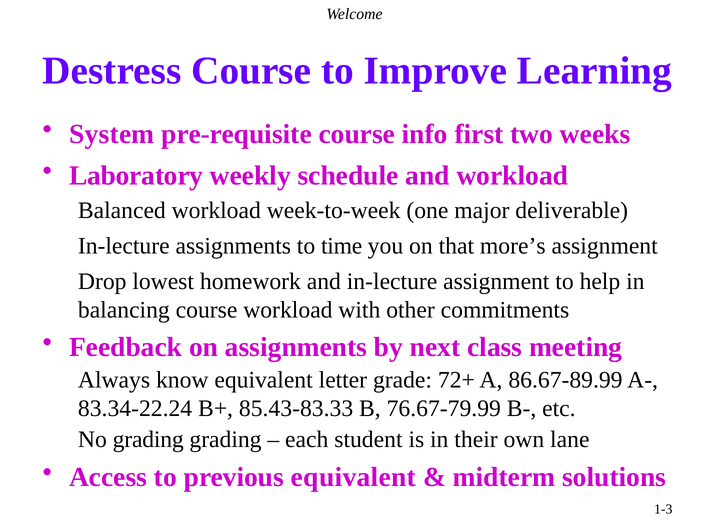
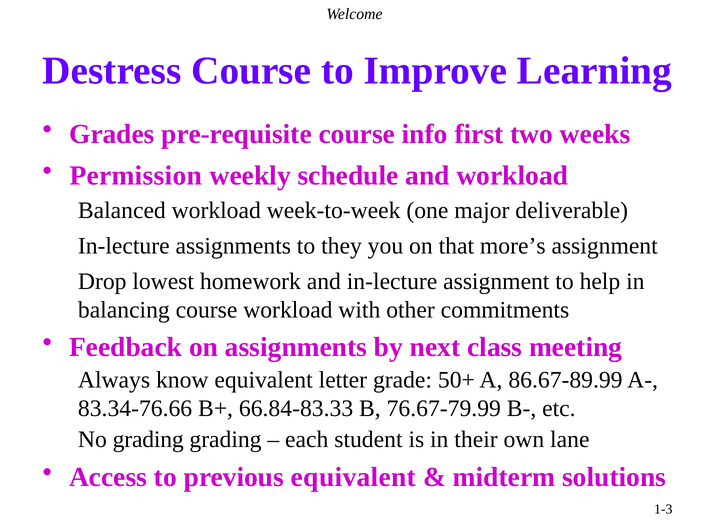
System: System -> Grades
Laboratory: Laboratory -> Permission
time: time -> they
72+: 72+ -> 50+
83.34-22.24: 83.34-22.24 -> 83.34-76.66
85.43-83.33: 85.43-83.33 -> 66.84-83.33
